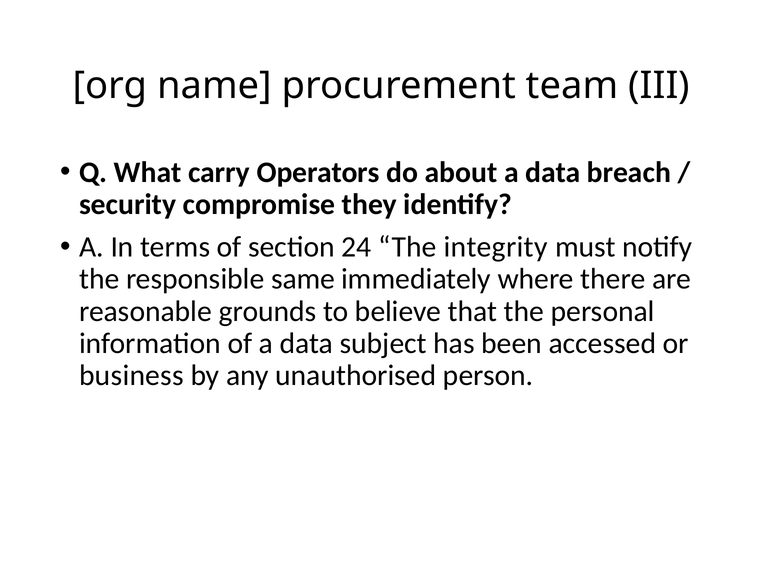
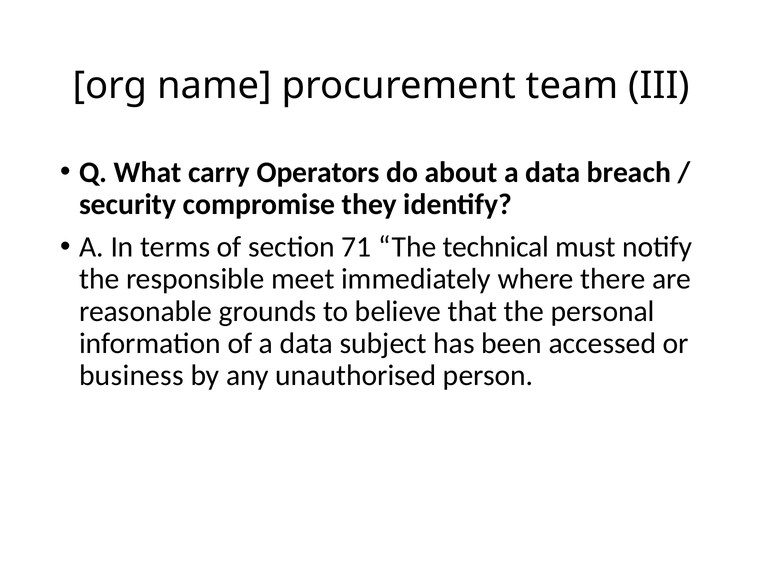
24: 24 -> 71
integrity: integrity -> technical
same: same -> meet
